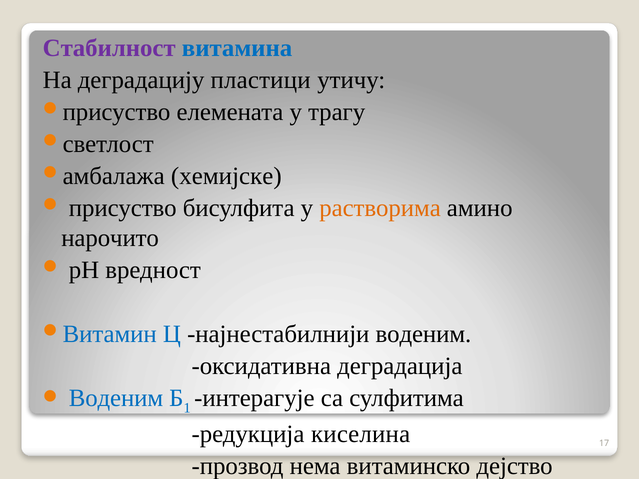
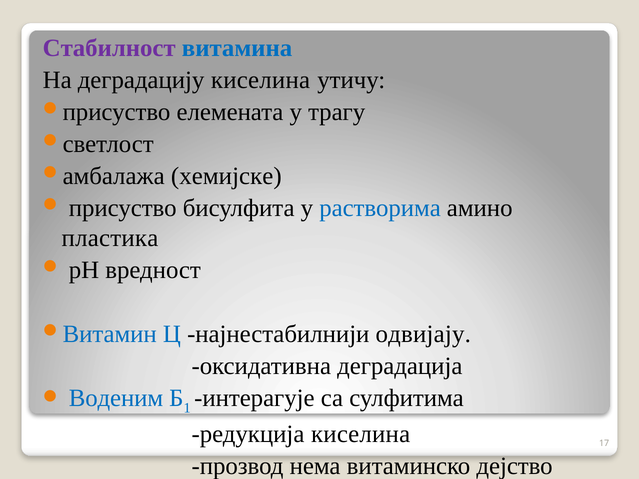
деградацију пластици: пластици -> киселина
растворима colour: orange -> blue
нарочито: нарочито -> пластика
најнестабилнији воденим: воденим -> одвијају
